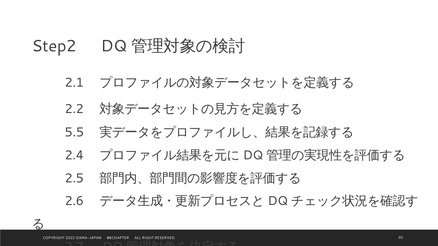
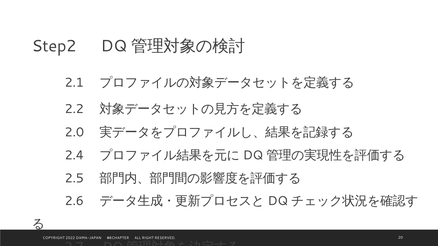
5.5: 5.5 -> 2.0
